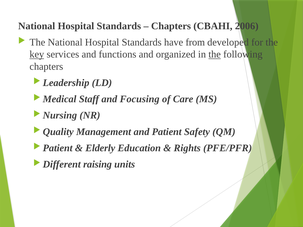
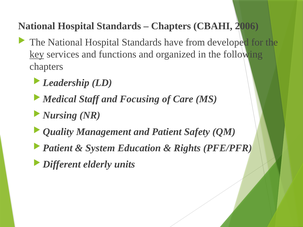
the at (215, 54) underline: present -> none
Elderly: Elderly -> System
raising: raising -> elderly
